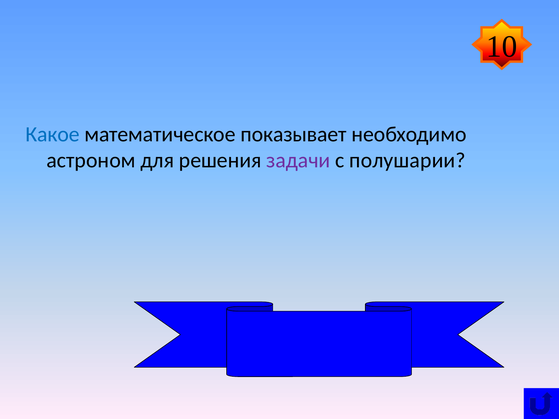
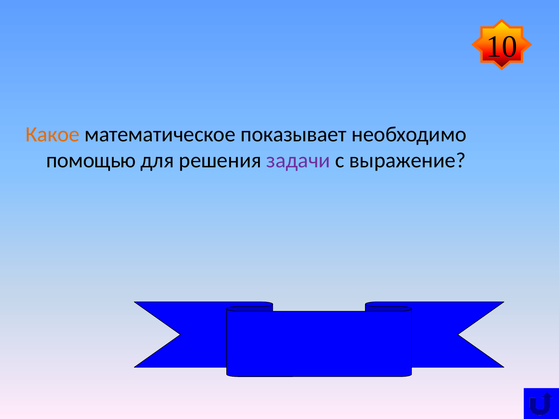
Какое colour: blue -> orange
астроном: астроном -> помощью
полушарии: полушарии -> выражение
